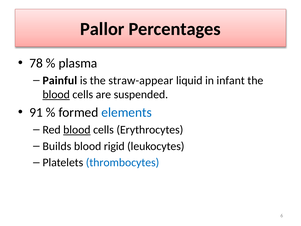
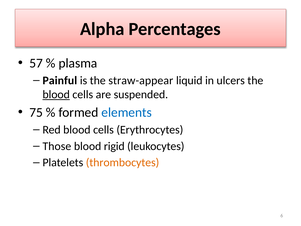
Pallor: Pallor -> Alpha
78: 78 -> 57
infant: infant -> ulcers
91: 91 -> 75
blood at (77, 130) underline: present -> none
Builds: Builds -> Those
thrombocytes colour: blue -> orange
